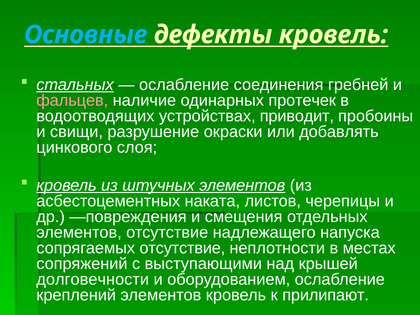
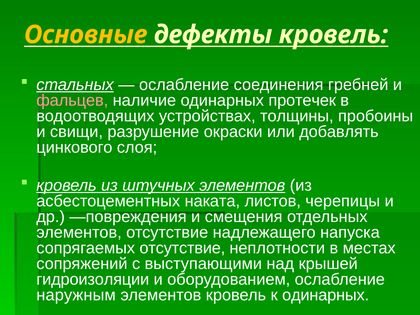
Основные colour: light blue -> yellow
приводит: приводит -> толщины
долговечности: долговечности -> гидроизоляции
креплений: креплений -> наружным
к прилипают: прилипают -> одинарных
